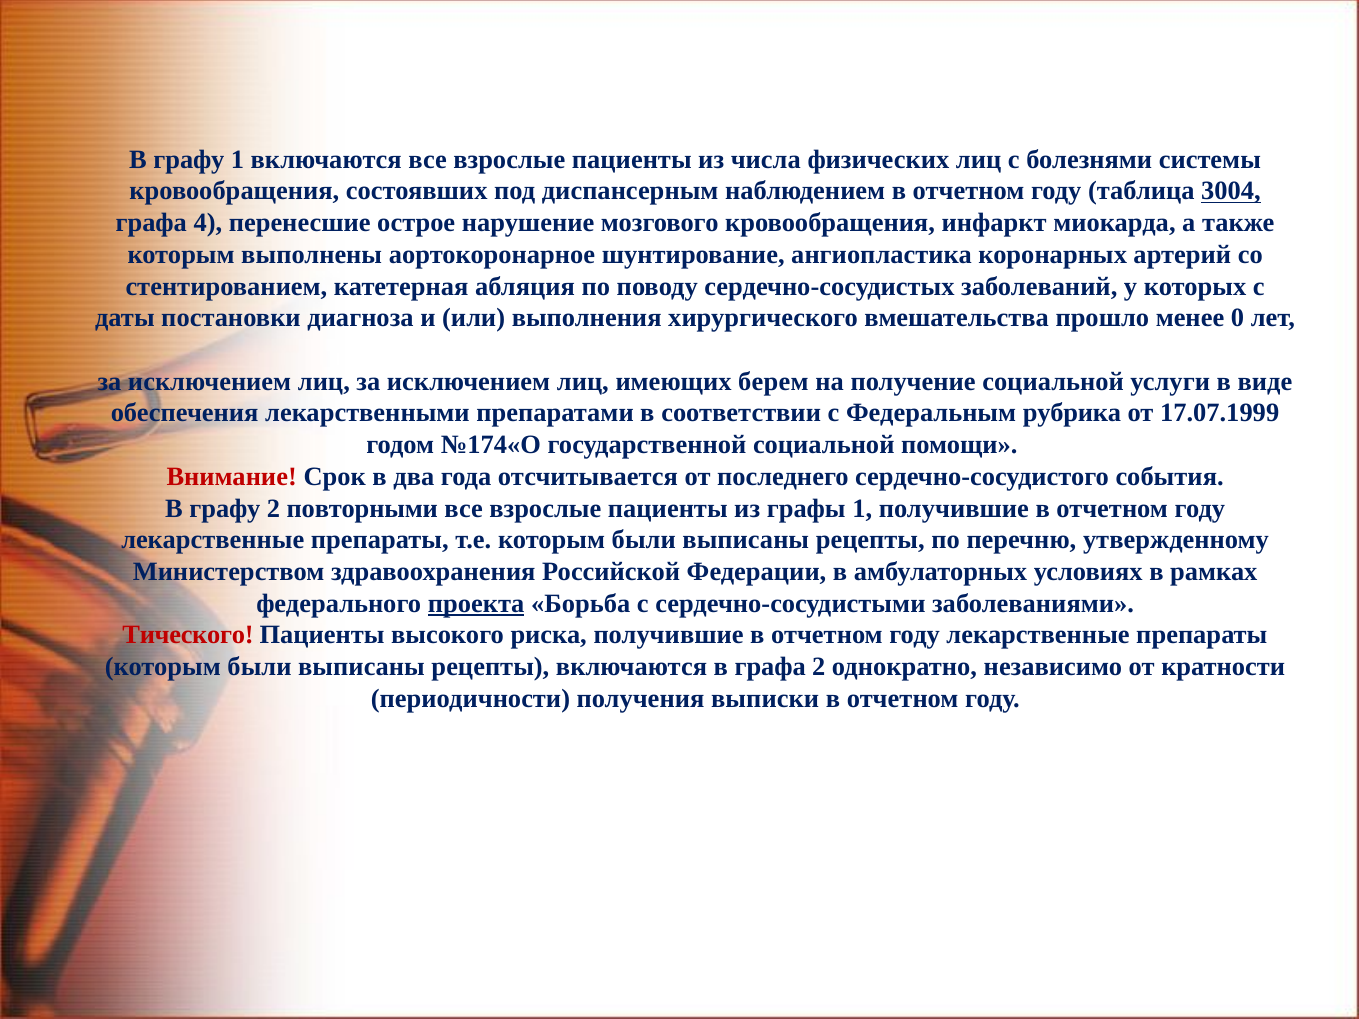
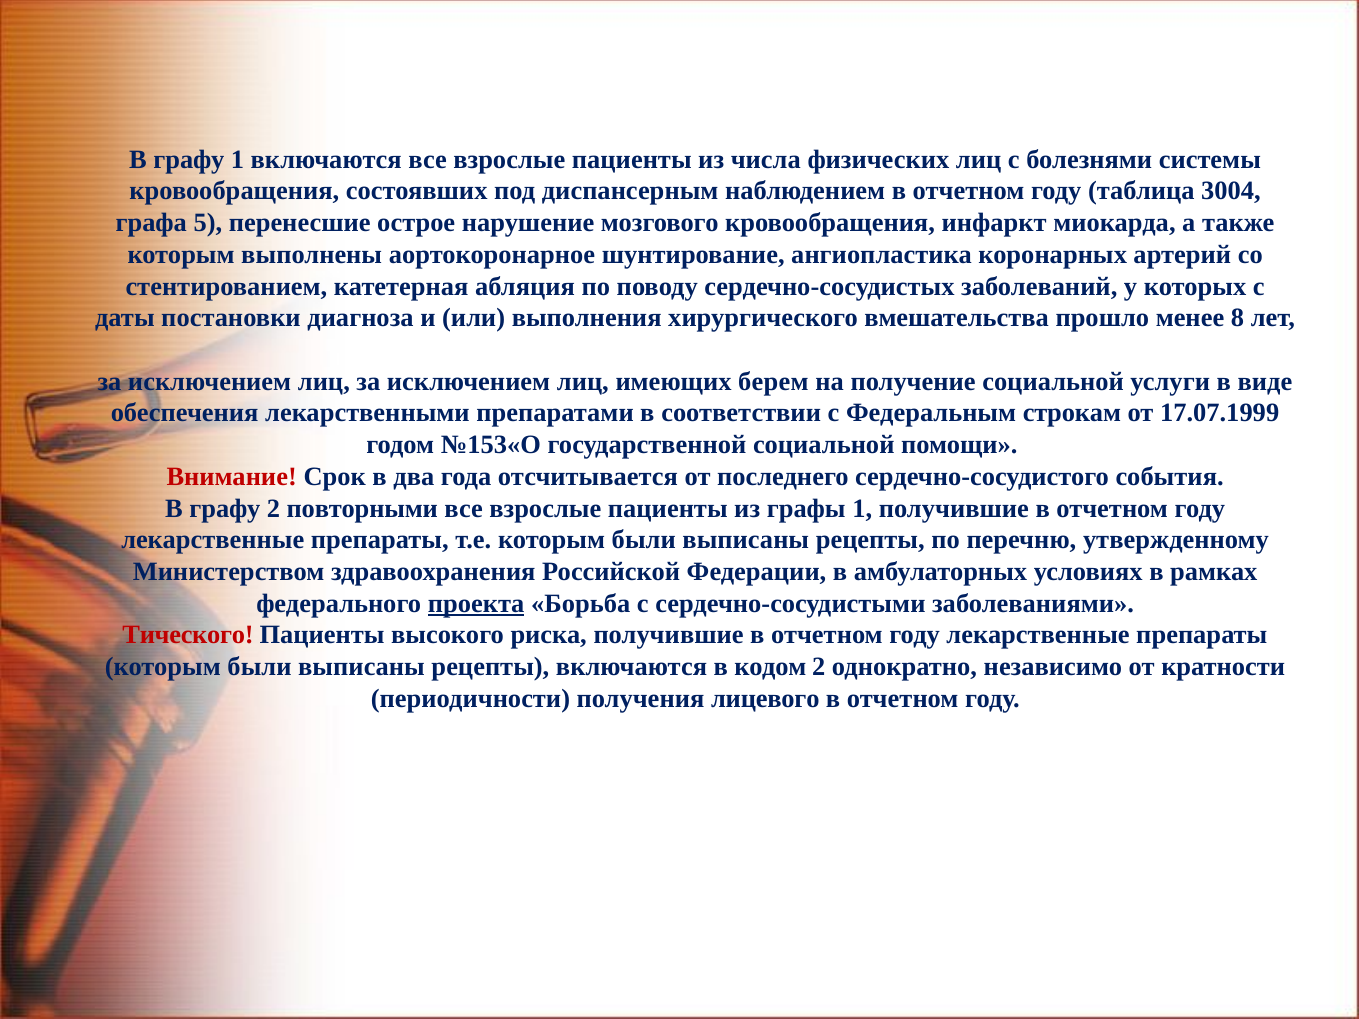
3004 underline: present -> none
4: 4 -> 5
0: 0 -> 8
рубрика: рубрика -> строкам
№174«О: №174«О -> №153«О
в графа: графа -> кодом
выписки: выписки -> лицевого
